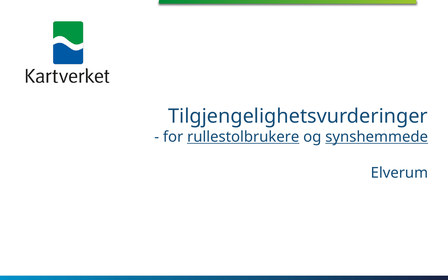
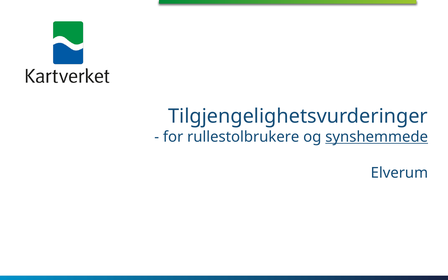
rullestolbrukere underline: present -> none
